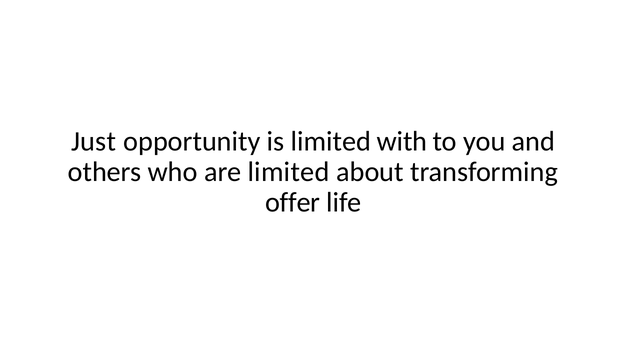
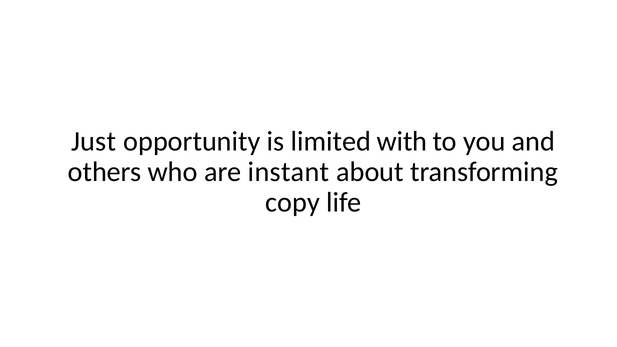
are limited: limited -> instant
offer: offer -> copy
